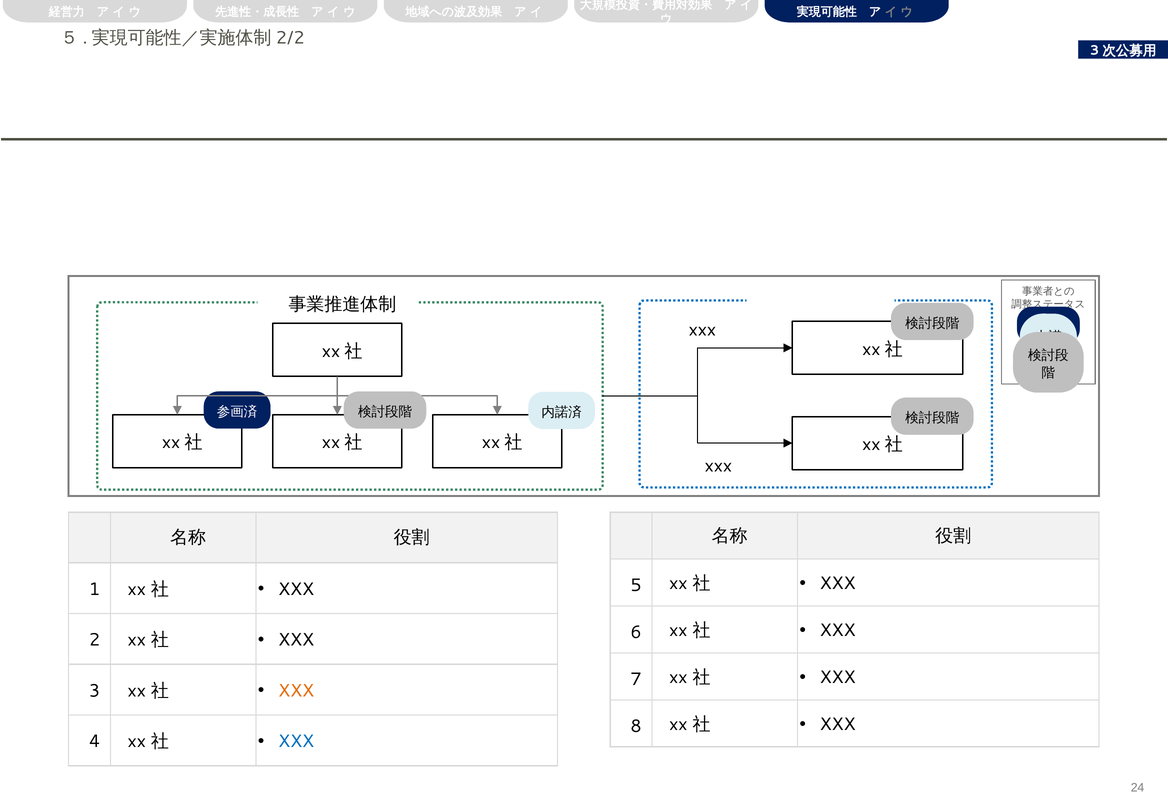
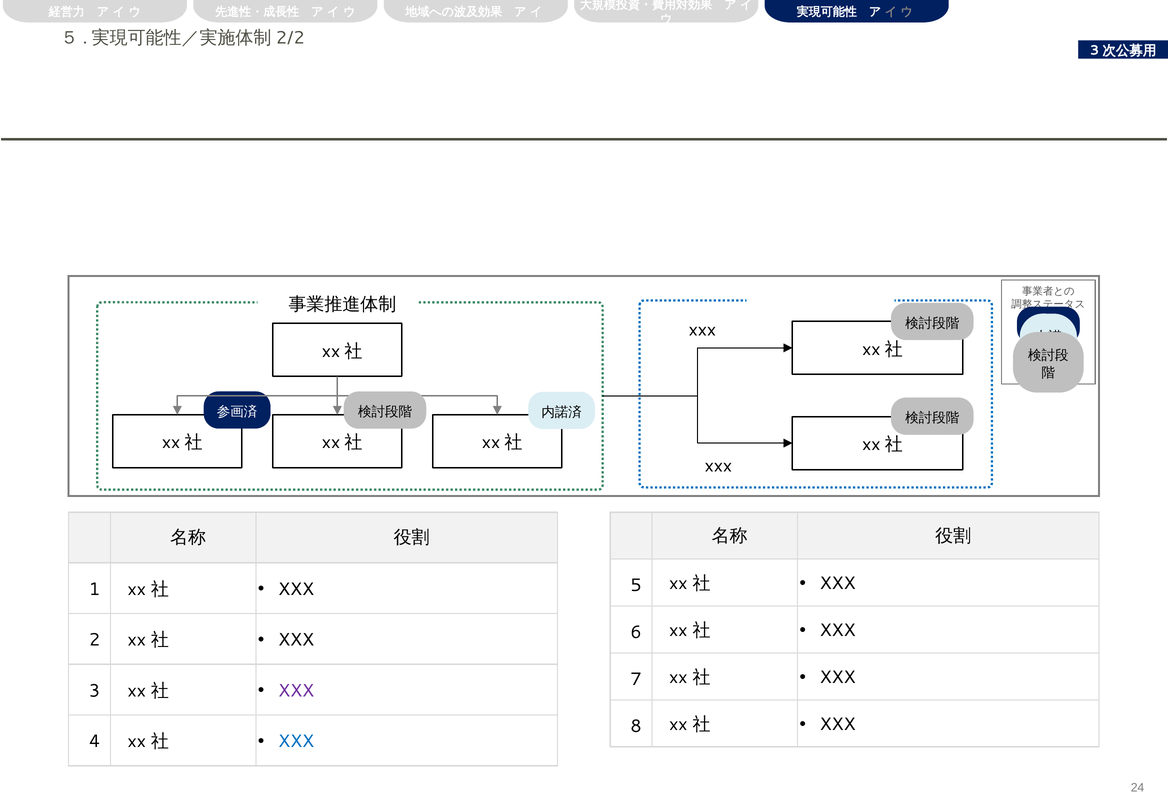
XXX at (296, 691) colour: orange -> purple
